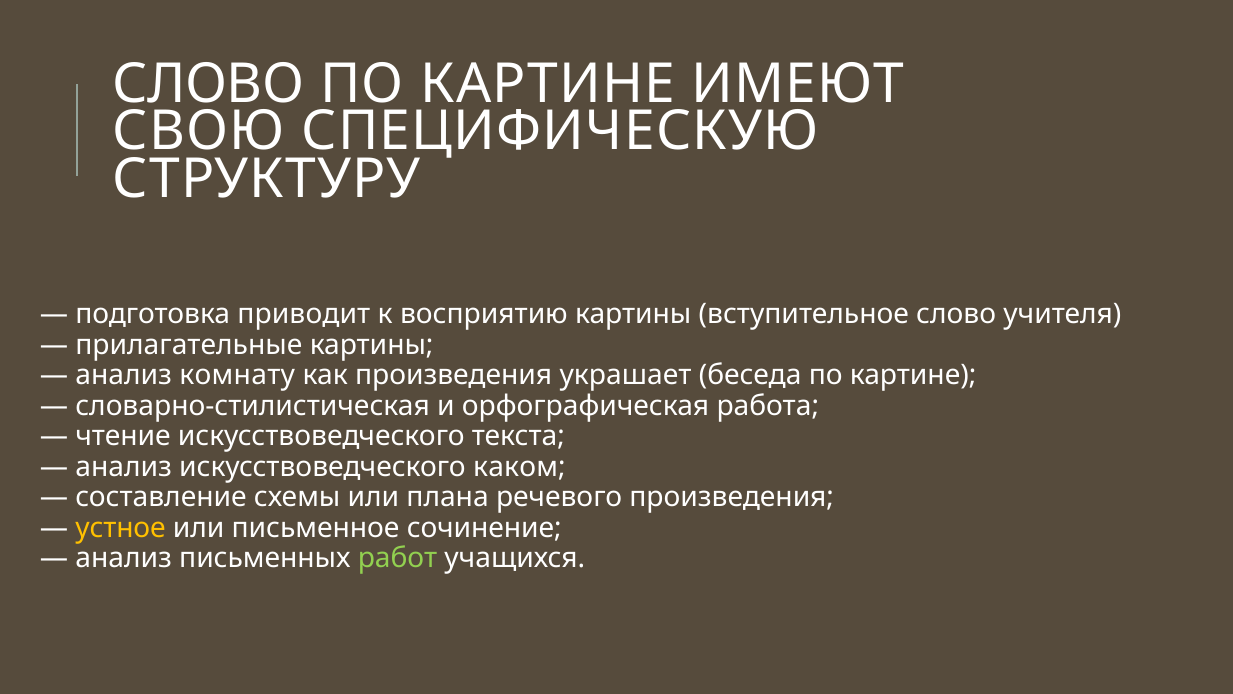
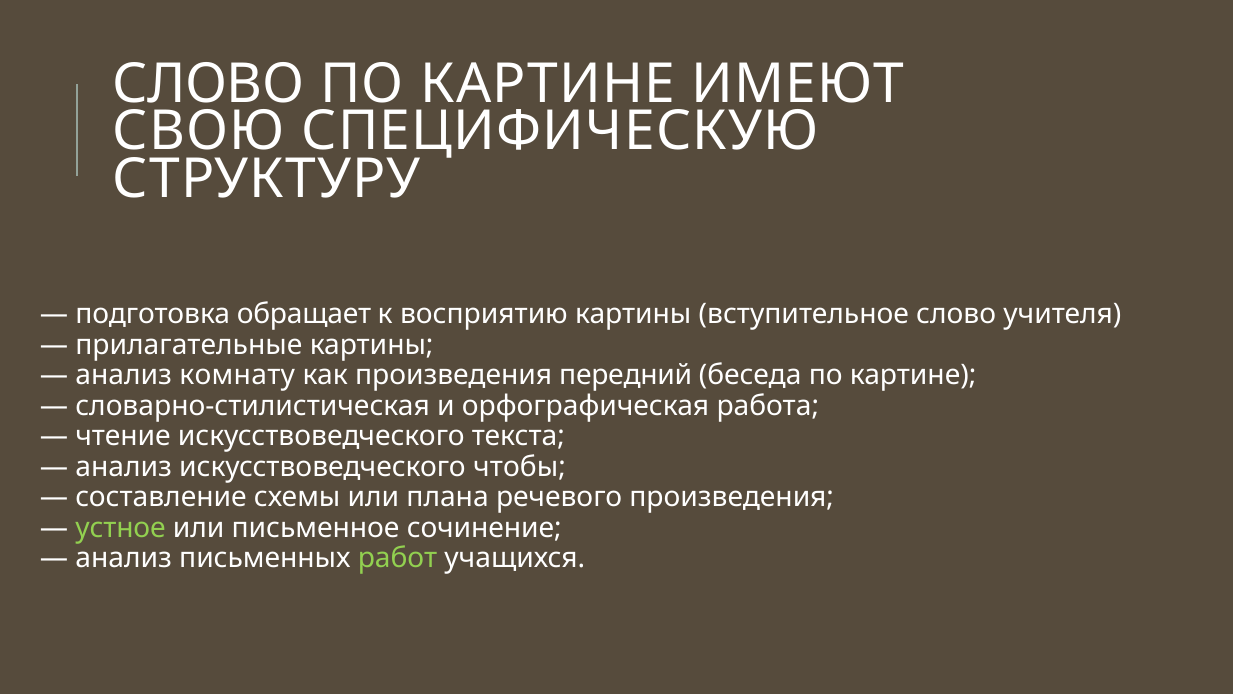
приводит: приводит -> обращает
украшает: украшает -> передний
каком: каком -> чтобы
устное colour: yellow -> light green
